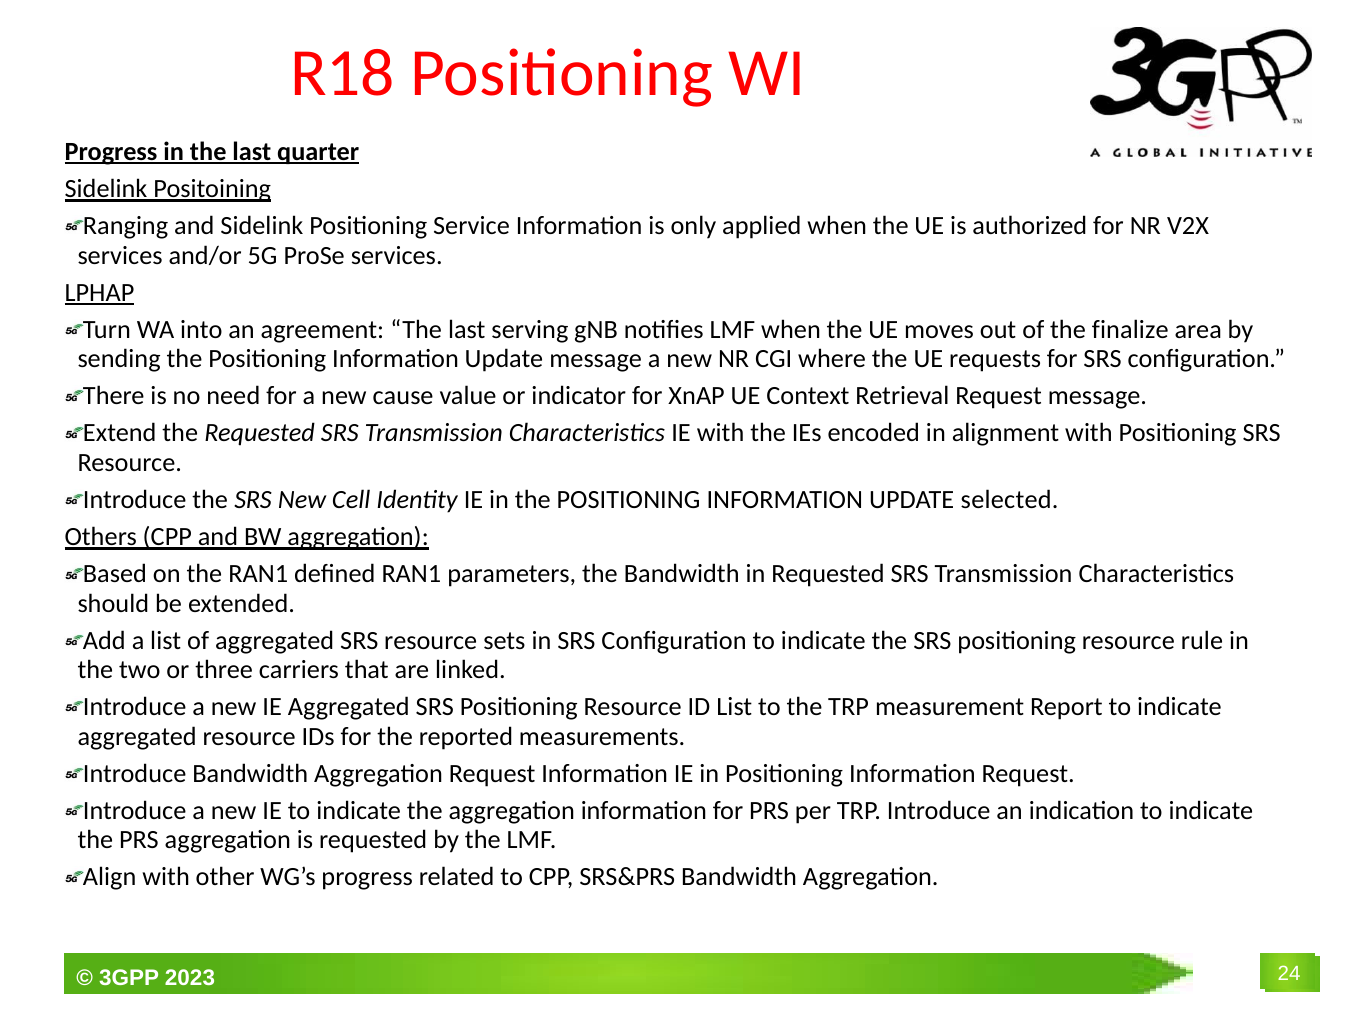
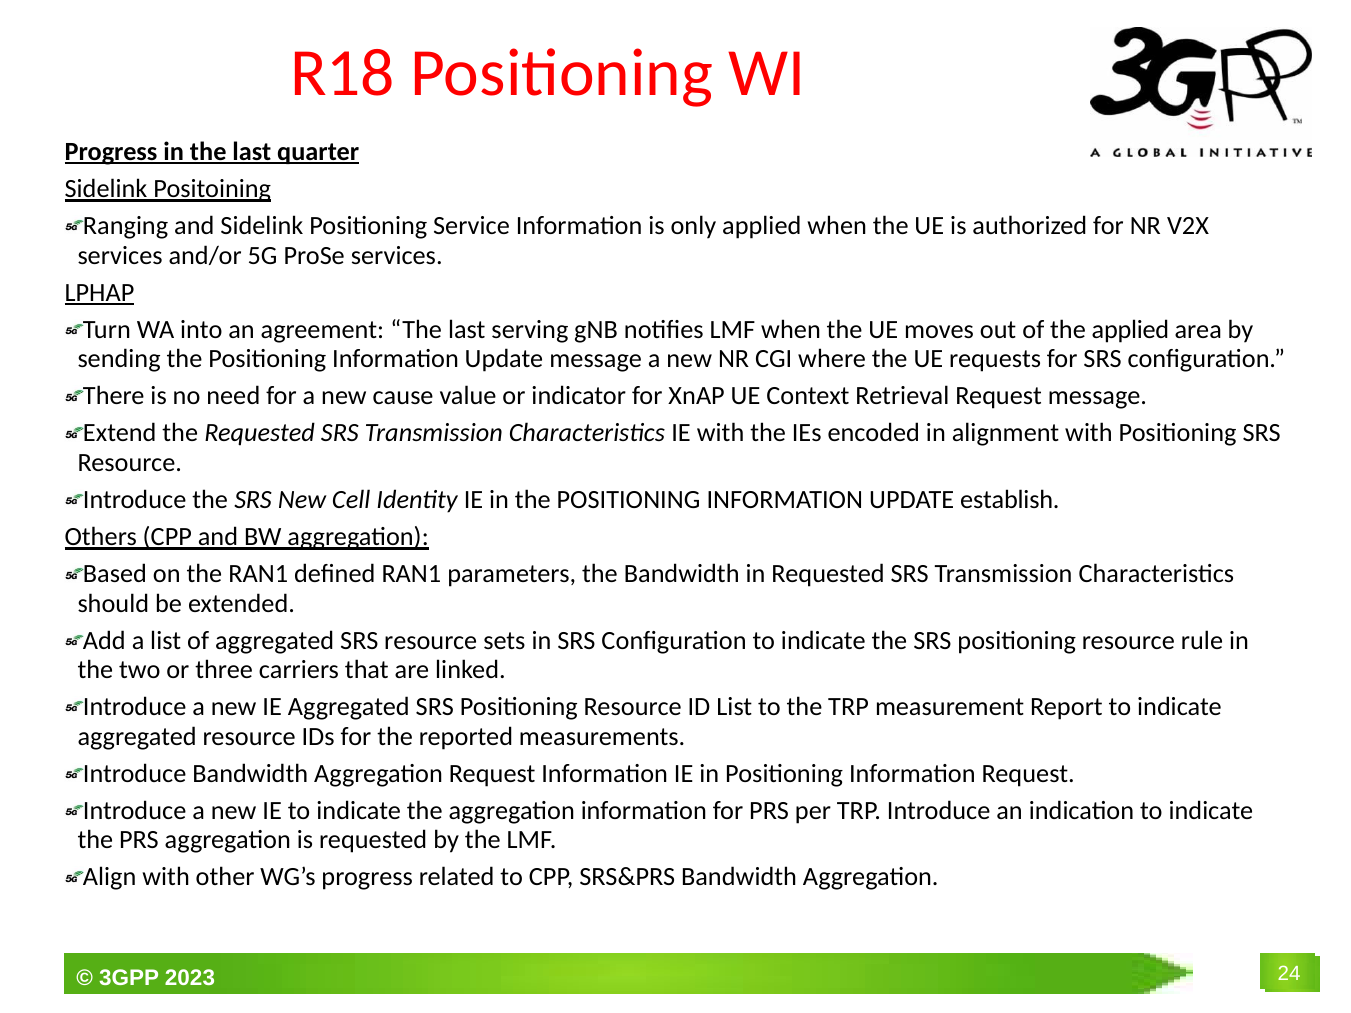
the finalize: finalize -> applied
selected: selected -> establish
